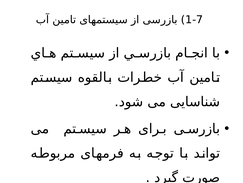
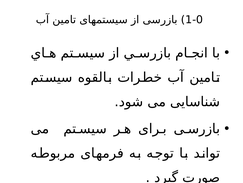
1-7: 1-7 -> 1-0
